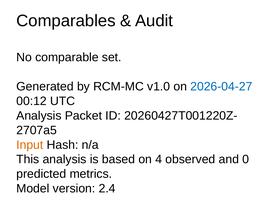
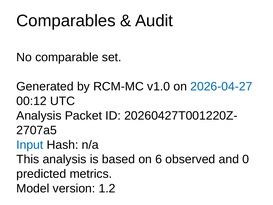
Input colour: orange -> blue
4: 4 -> 6
2.4: 2.4 -> 1.2
